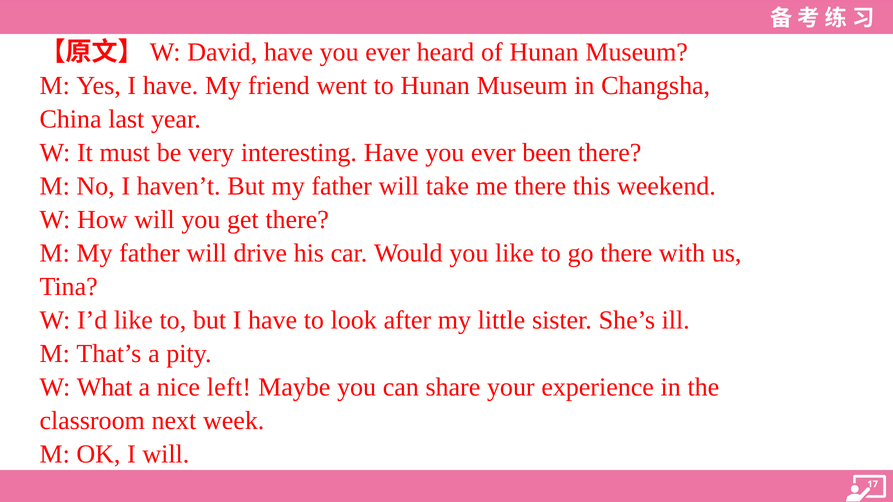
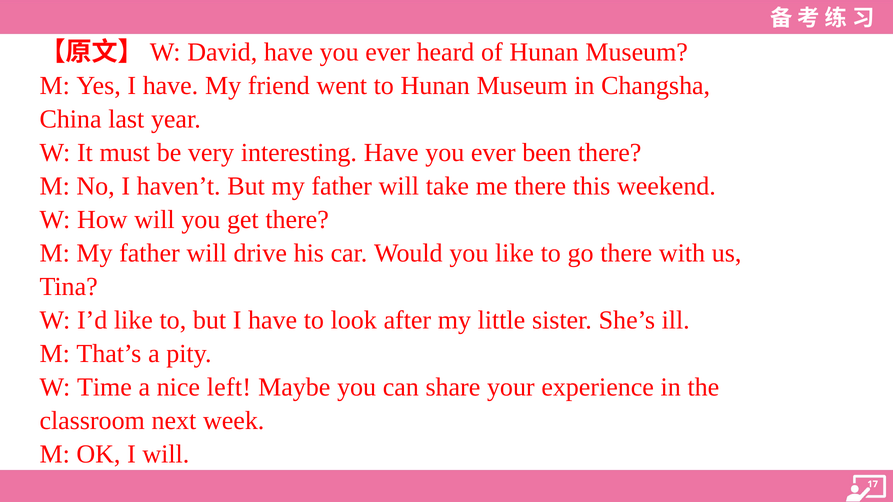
What: What -> Time
